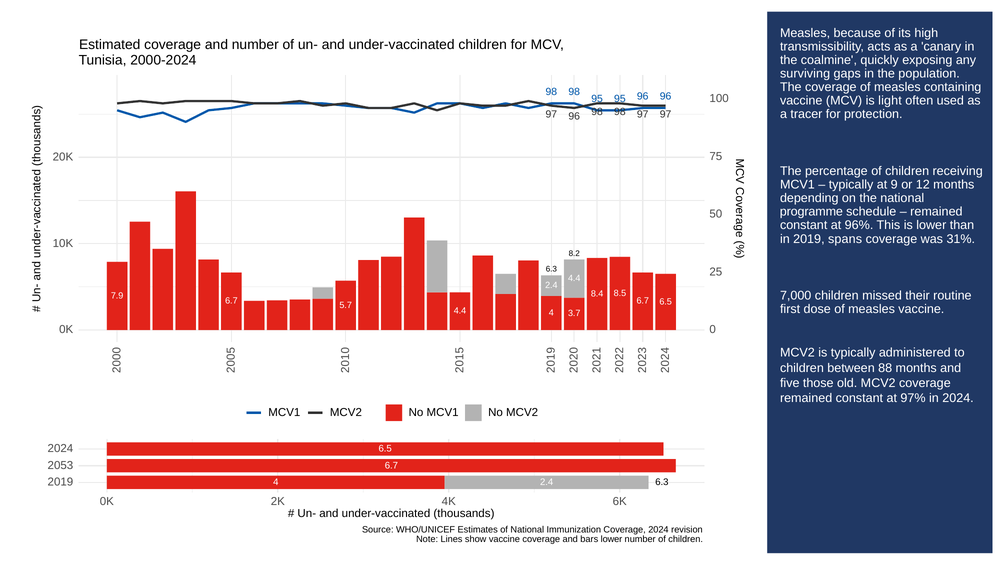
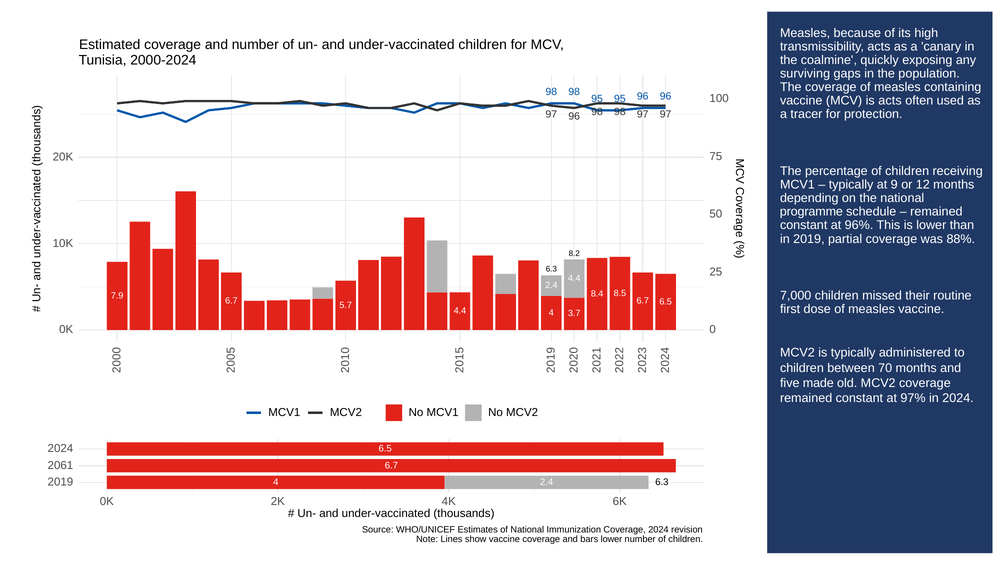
is light: light -> acts
spans: spans -> partial
31%: 31% -> 88%
88: 88 -> 70
those: those -> made
2053: 2053 -> 2061
